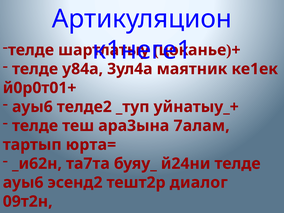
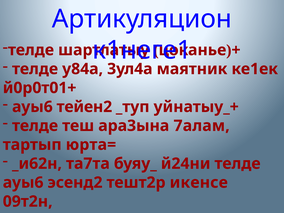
телде2: телде2 -> тейен2
диалог: диалог -> икенсе
